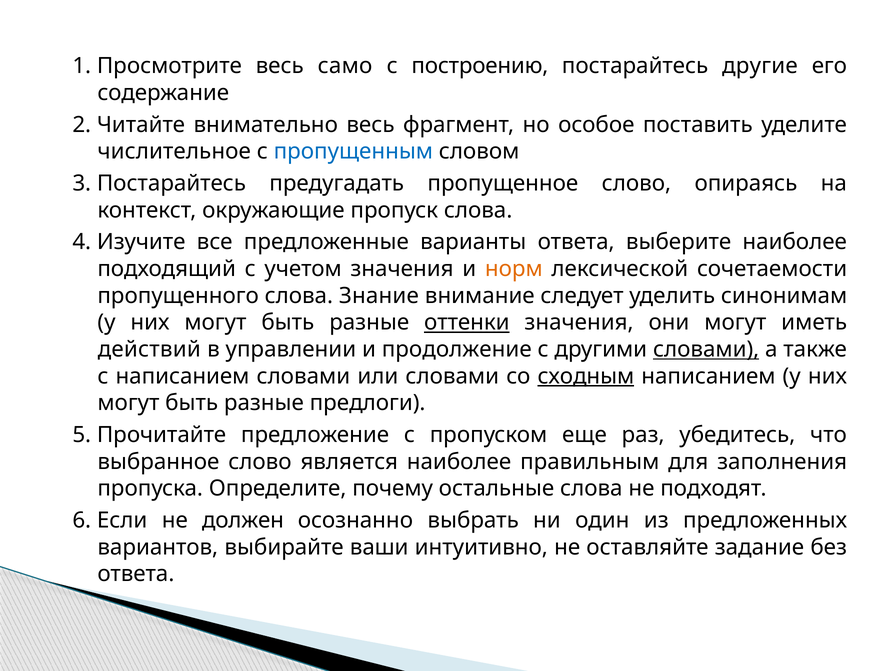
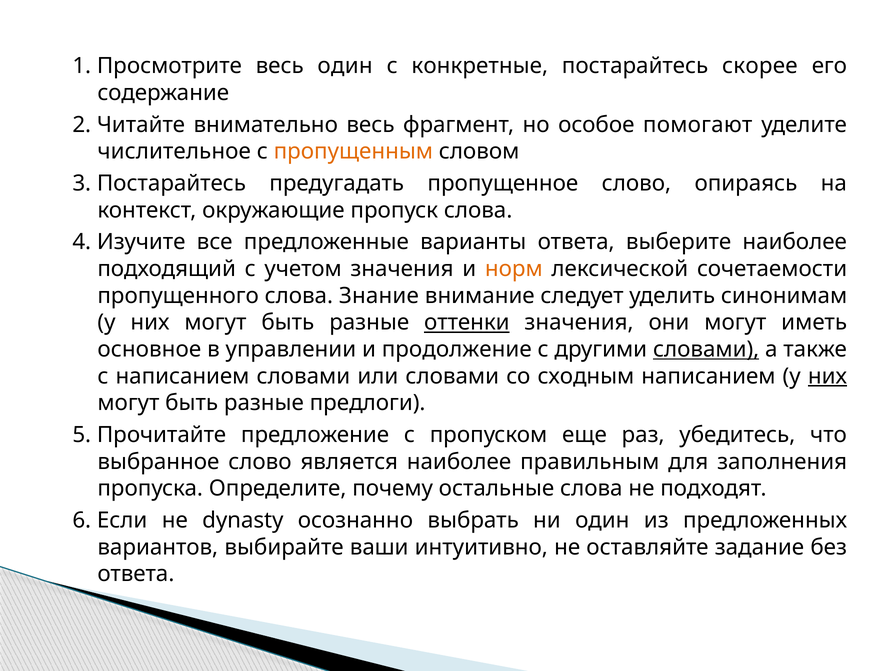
весь само: само -> один
построению: построению -> конкретные
другие: другие -> скорее
поставить: поставить -> помогают
пропущенным colour: blue -> orange
действий: действий -> основное
сходным underline: present -> none
них at (827, 376) underline: none -> present
должен: должен -> dynasty
